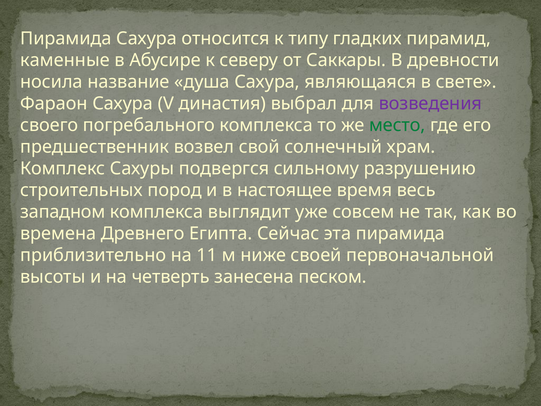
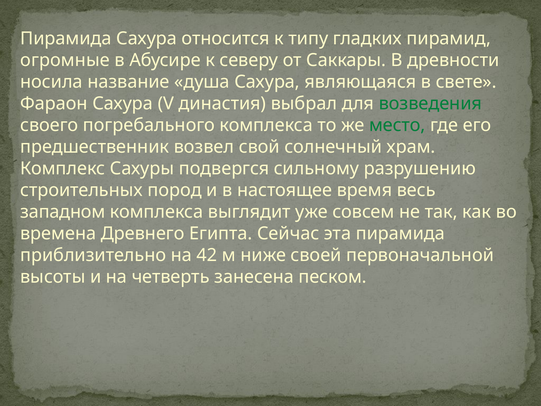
каменные: каменные -> огромные
возведения colour: purple -> green
11: 11 -> 42
